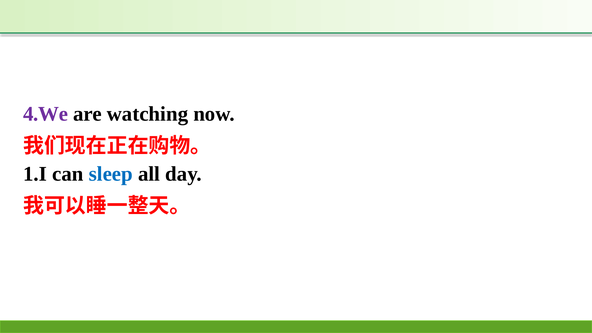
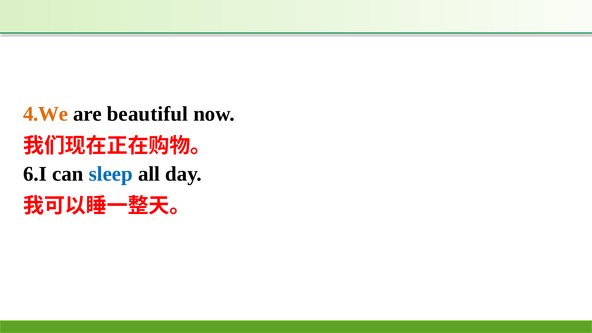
4.We colour: purple -> orange
watching: watching -> beautiful
1.I: 1.I -> 6.I
